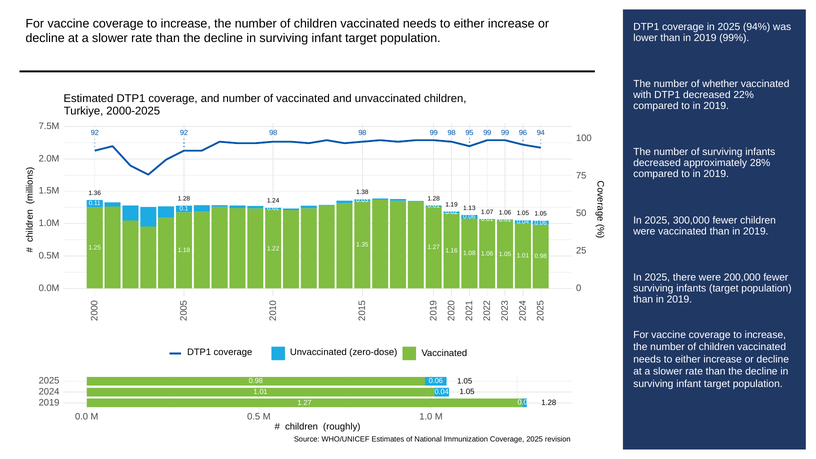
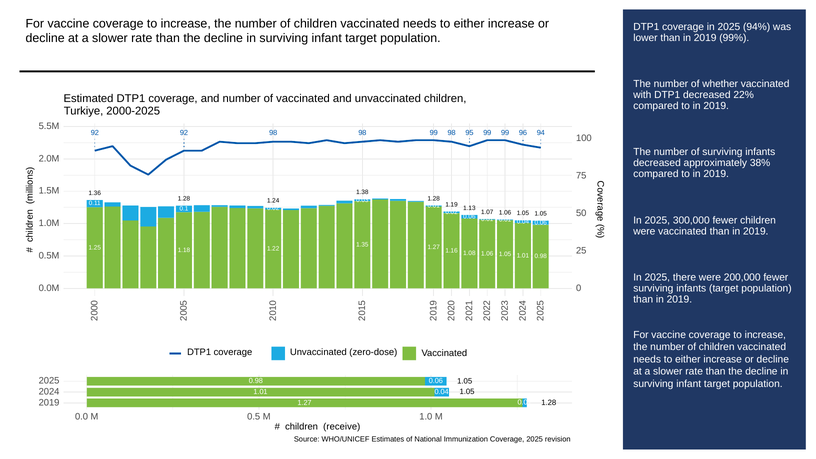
7.5M: 7.5M -> 5.5M
28%: 28% -> 38%
roughly: roughly -> receive
